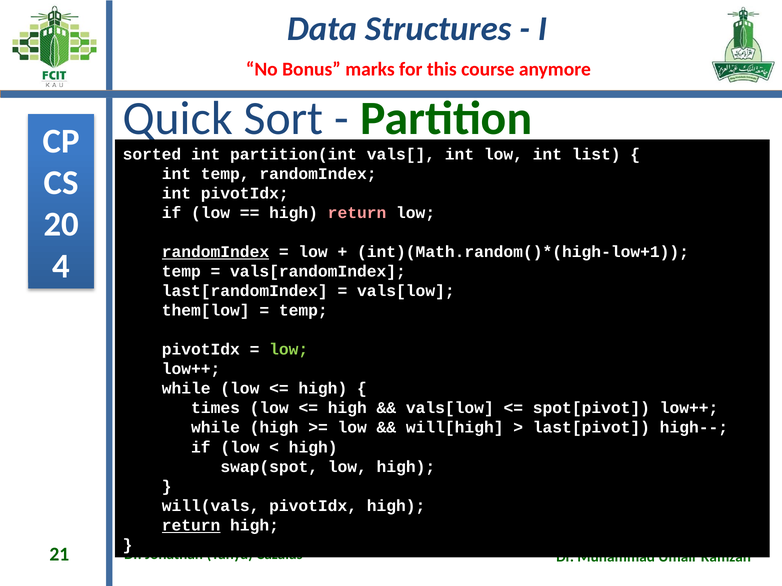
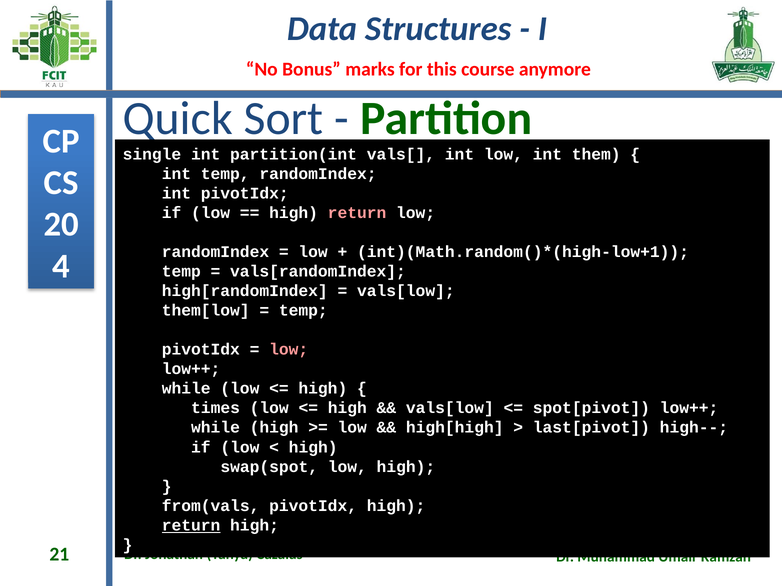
sorted: sorted -> single
list: list -> them
randomIndex at (215, 252) underline: present -> none
last[randomIndex: last[randomIndex -> high[randomIndex
low at (289, 350) colour: light green -> pink
will[high: will[high -> high[high
will(vals: will(vals -> from(vals
